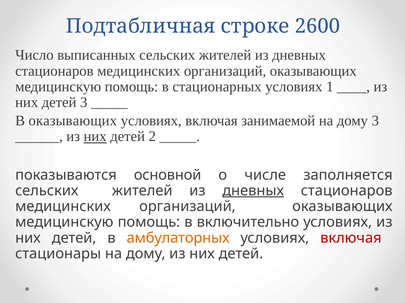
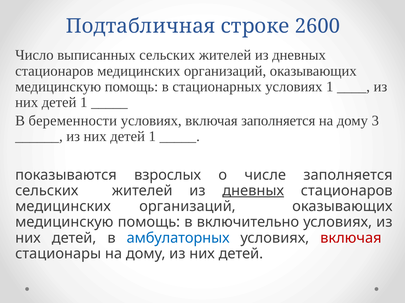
3 at (84, 103): 3 -> 1
В оказывающих: оказывающих -> беременности
включая занимаемой: занимаемой -> заполняется
них at (95, 137) underline: present -> none
2 at (152, 137): 2 -> 1
основной: основной -> взрослых
амбулаторных colour: orange -> blue
